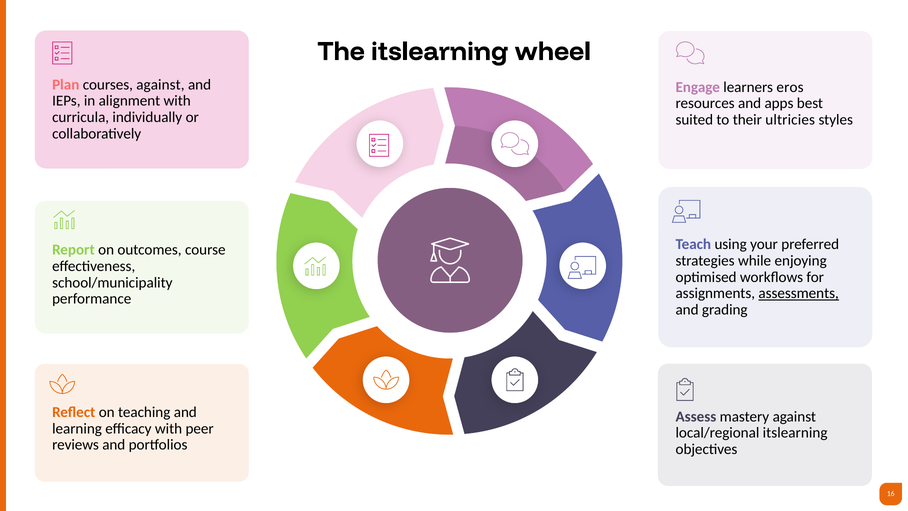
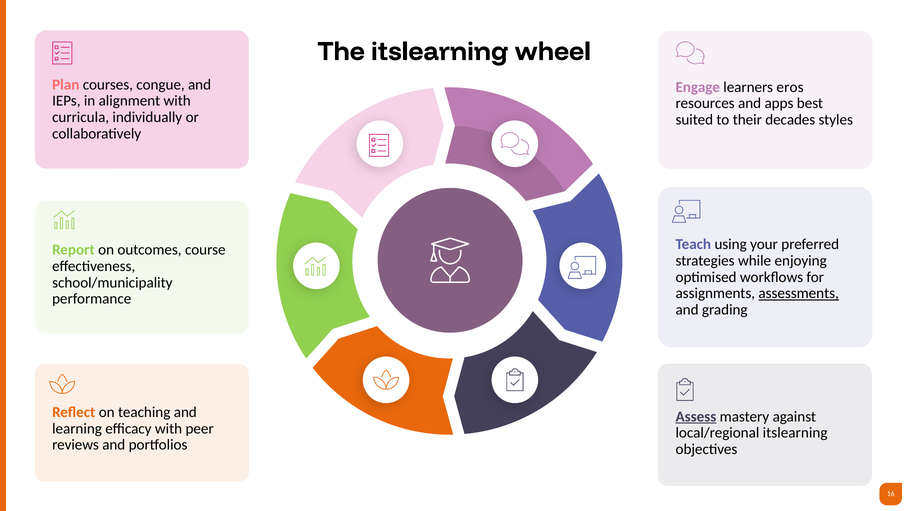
courses against: against -> congue
ultricies: ultricies -> decades
Assess underline: none -> present
